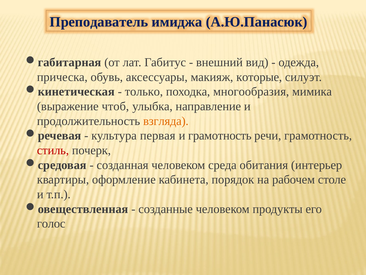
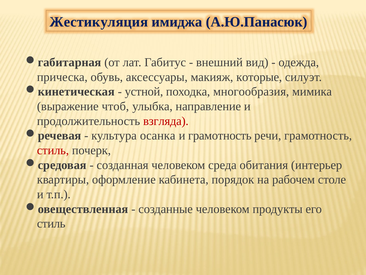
Преподаватель: Преподаватель -> Жестикуляция
только: только -> устной
взгляда colour: orange -> red
первая: первая -> осанка
голос at (51, 223): голос -> стиль
